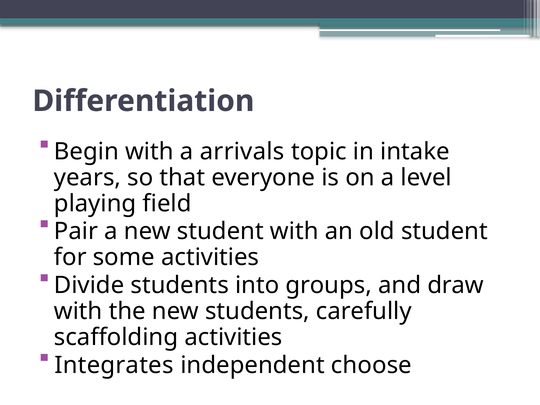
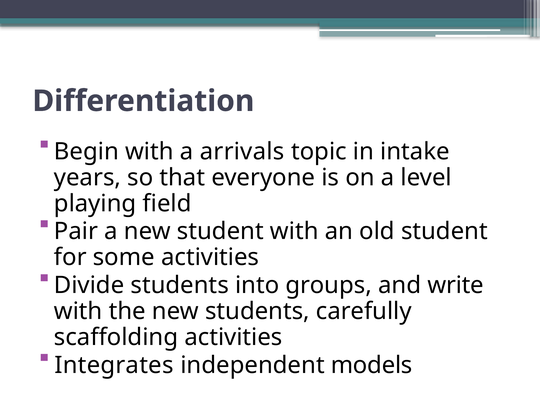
draw: draw -> write
choose: choose -> models
